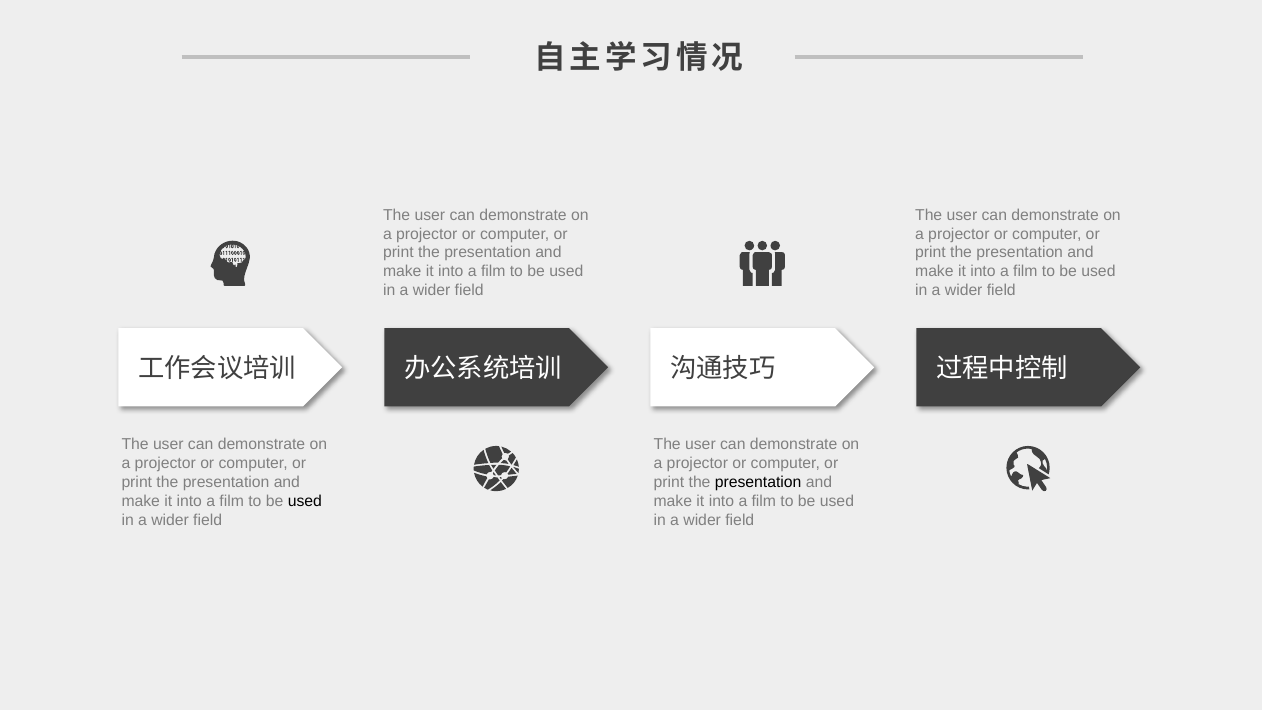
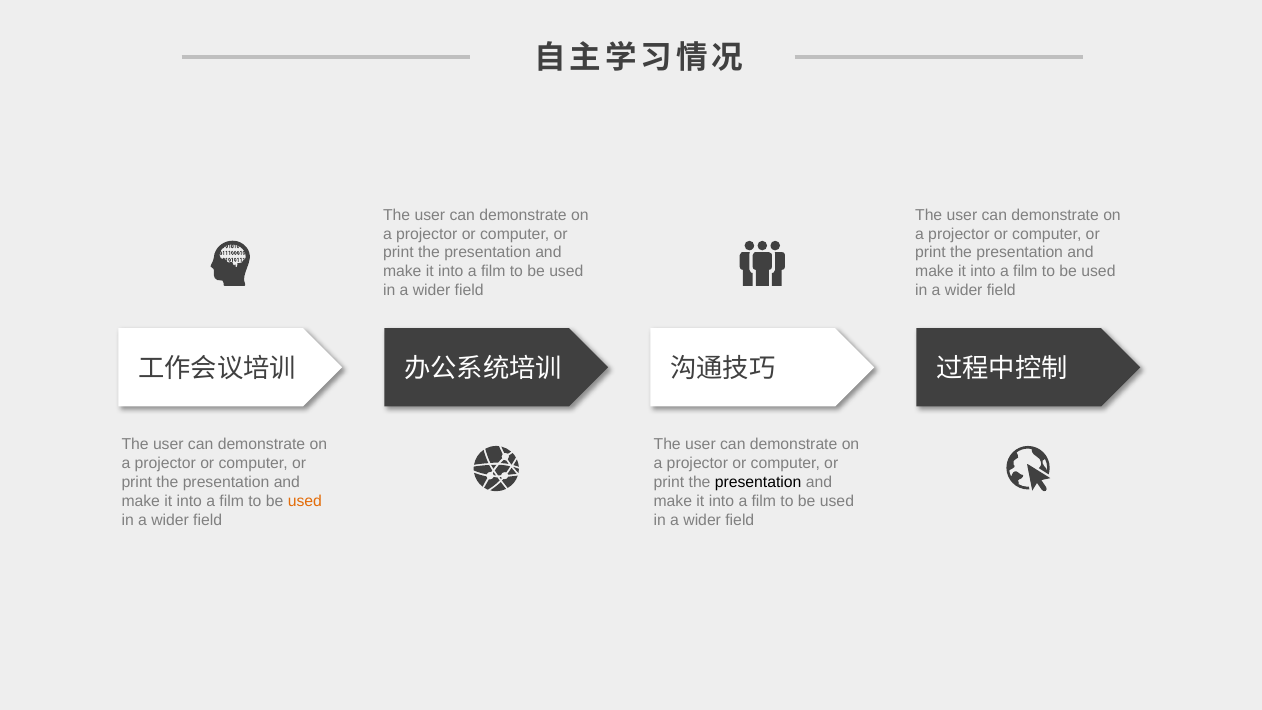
used at (305, 501) colour: black -> orange
